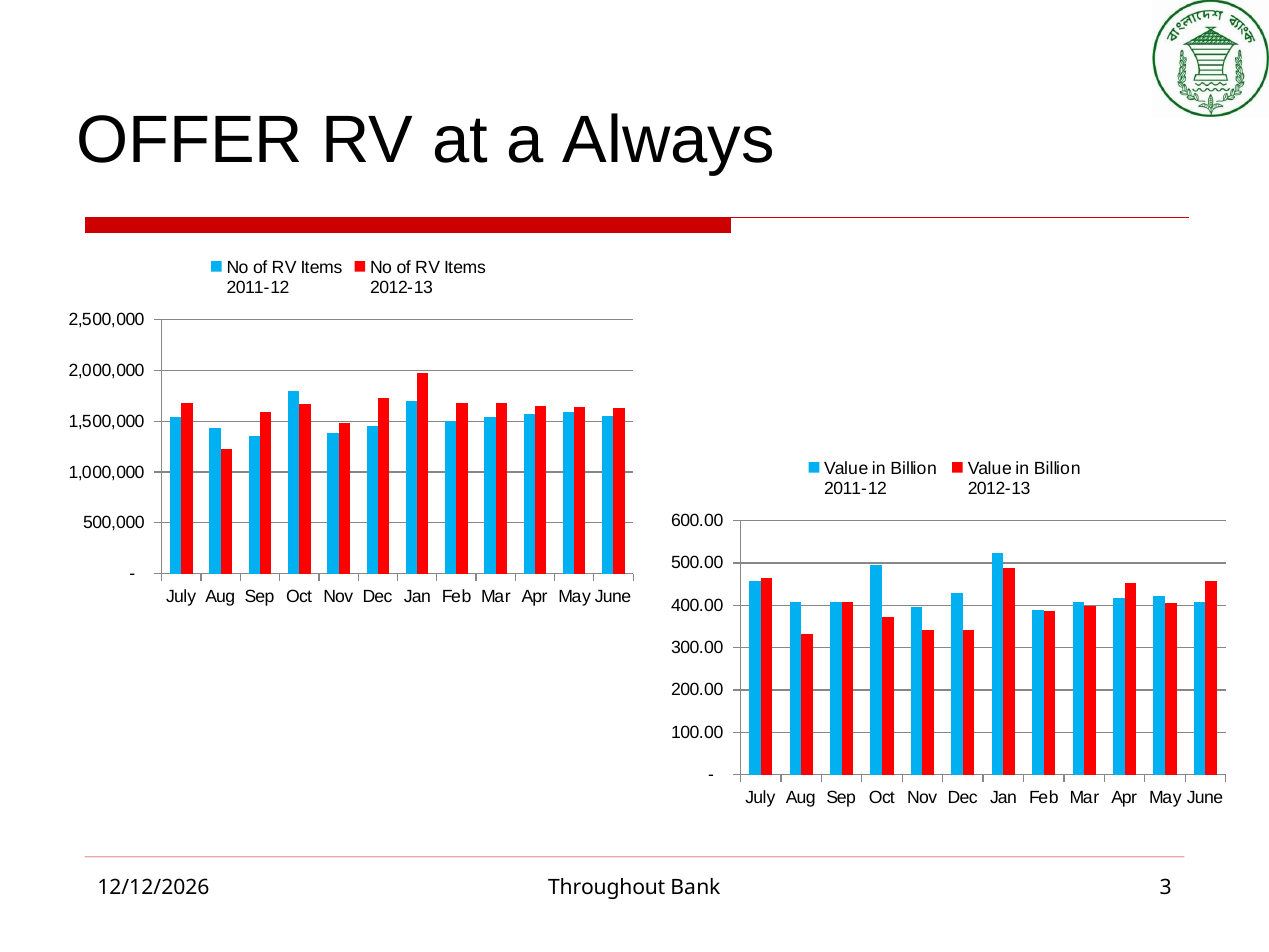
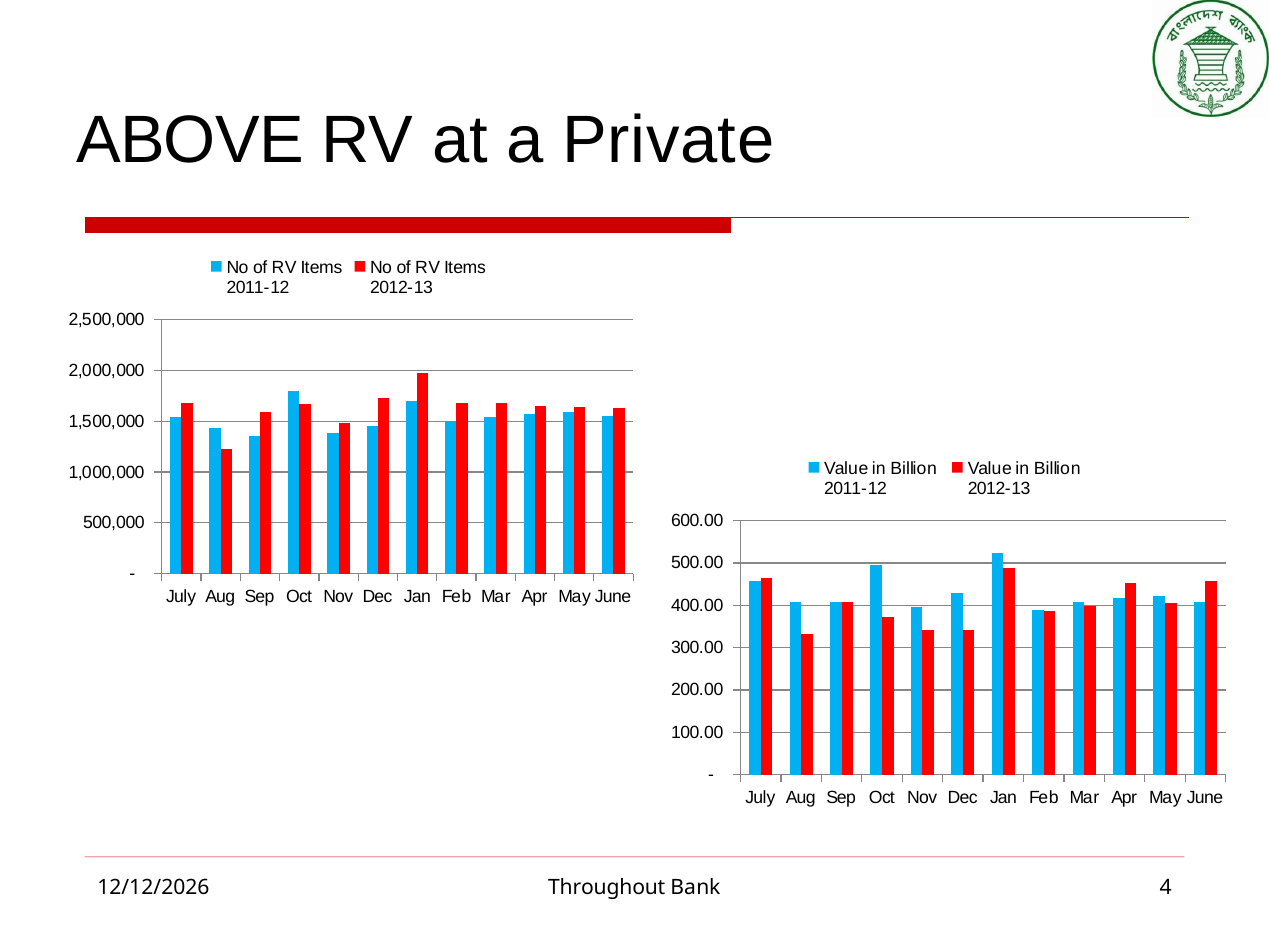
OFFER: OFFER -> ABOVE
Always: Always -> Private
3: 3 -> 4
